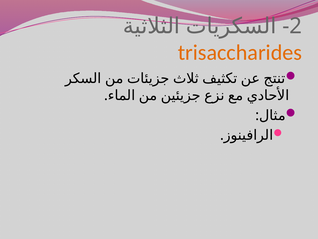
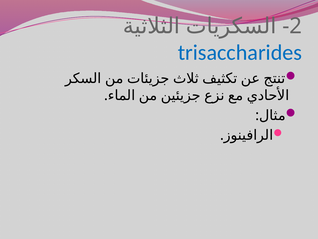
trisaccharides colour: orange -> blue
